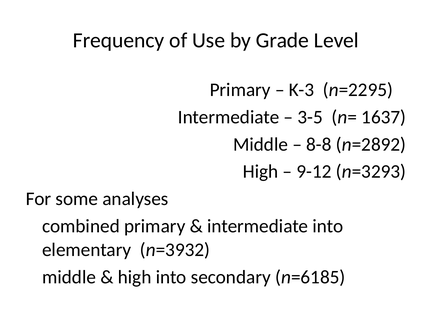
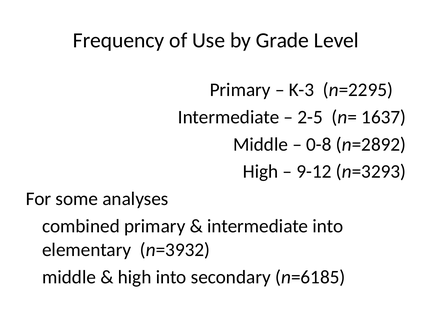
3-5: 3-5 -> 2-5
8-8: 8-8 -> 0-8
